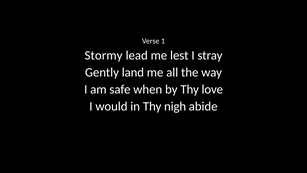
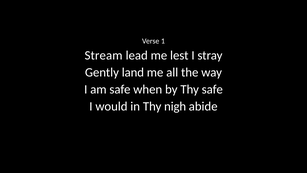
Stormy: Stormy -> Stream
Thy love: love -> safe
